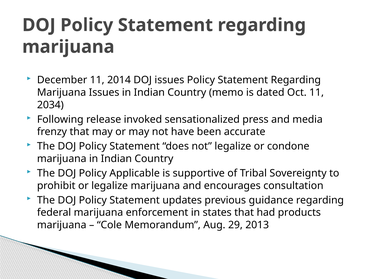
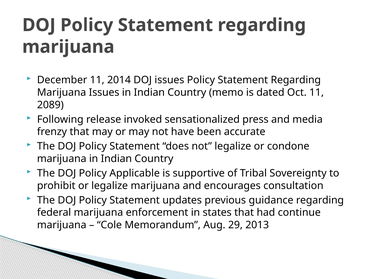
2034: 2034 -> 2089
products: products -> continue
